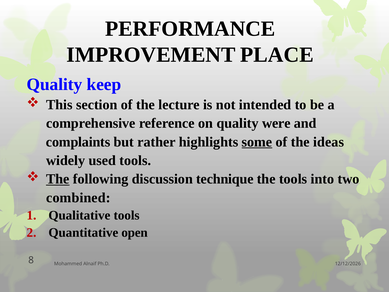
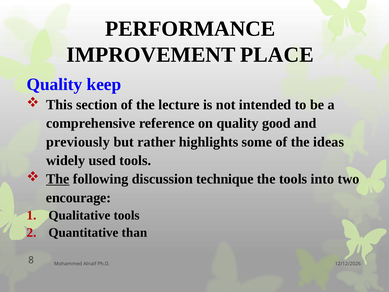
were: were -> good
complaints: complaints -> previously
some underline: present -> none
combined: combined -> encourage
open: open -> than
